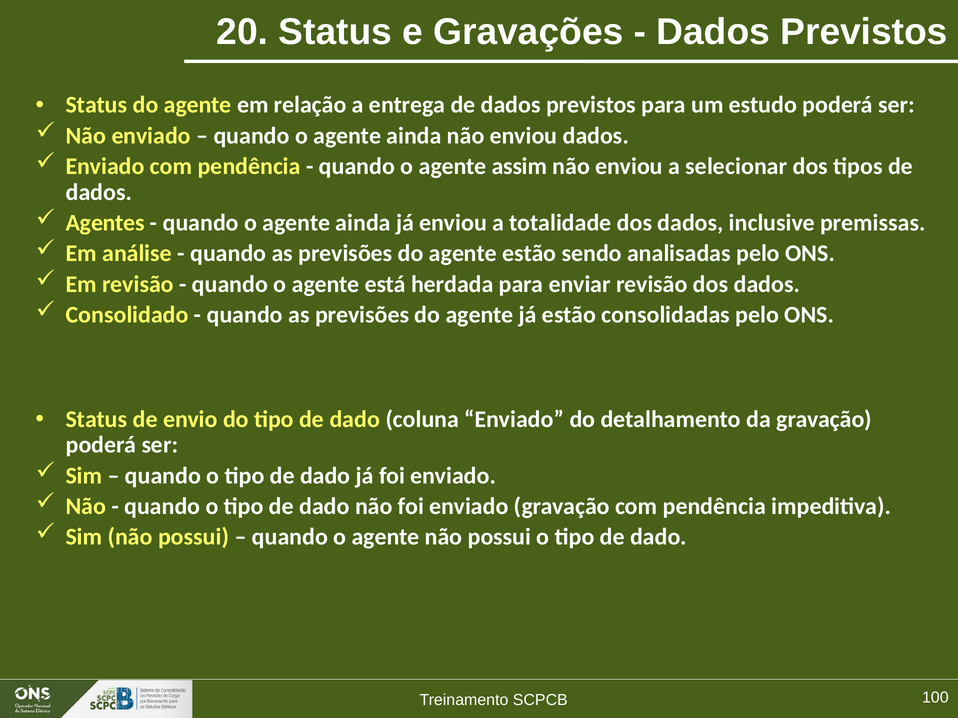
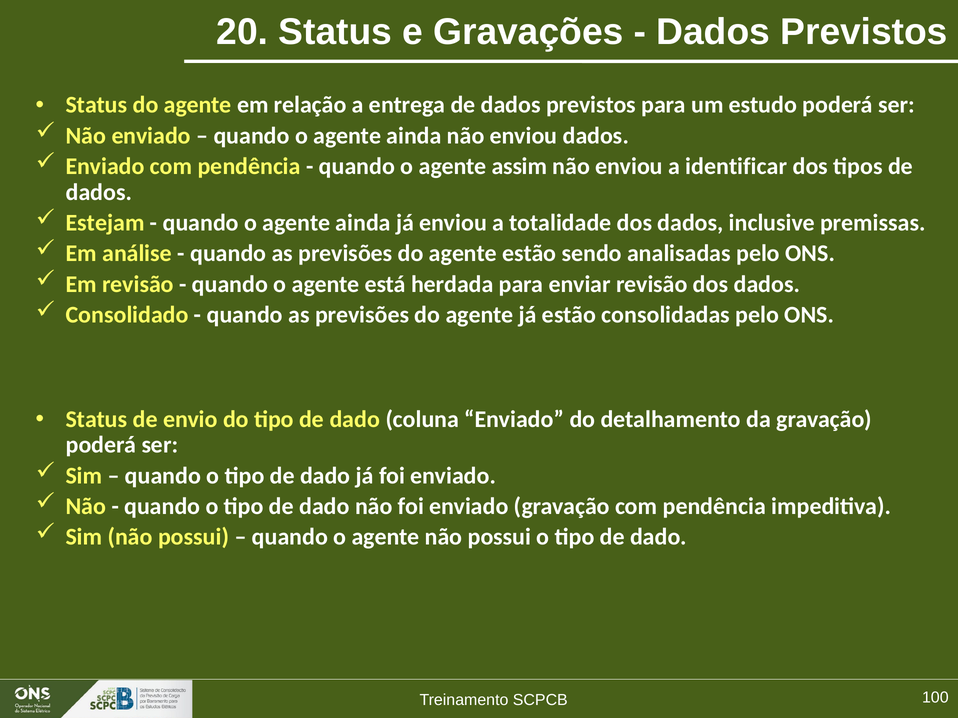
selecionar: selecionar -> identificar
Agentes: Agentes -> Estejam
